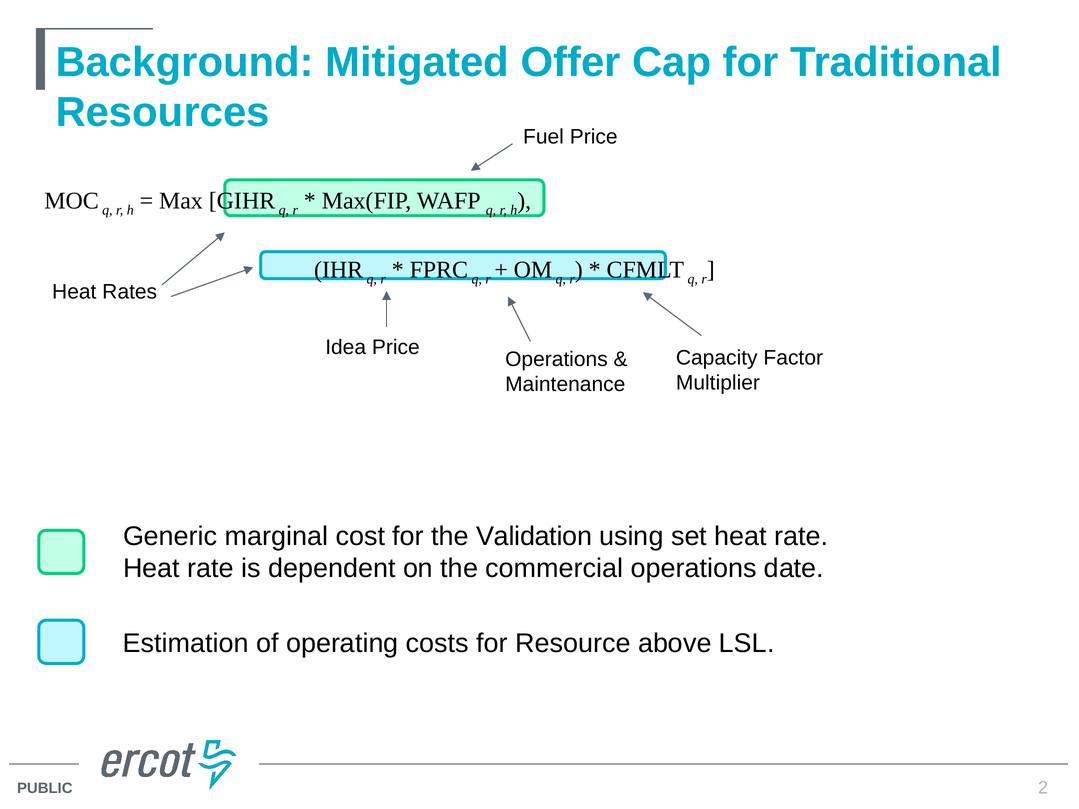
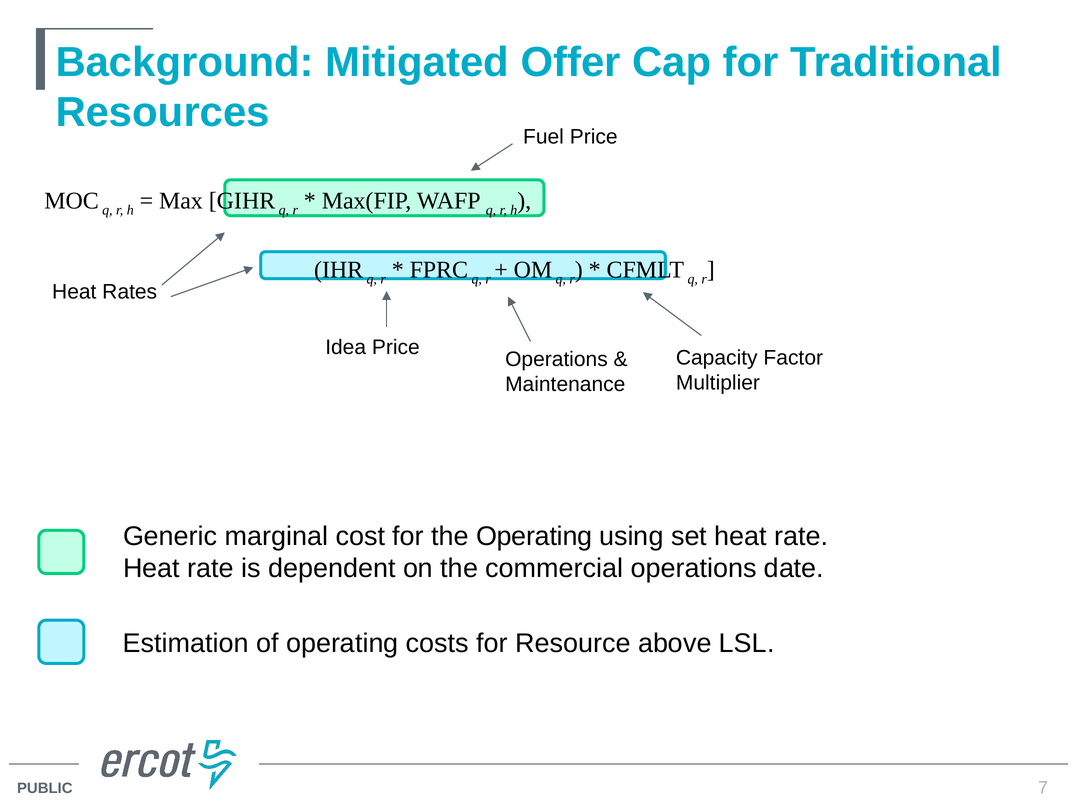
the Validation: Validation -> Operating
2: 2 -> 7
